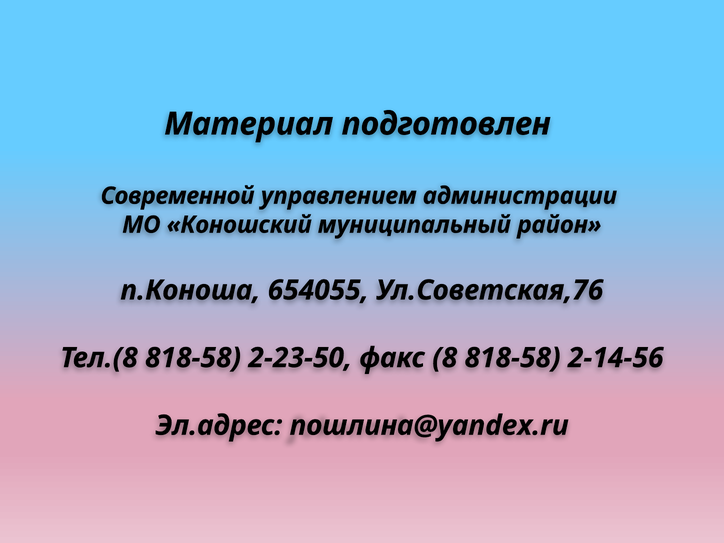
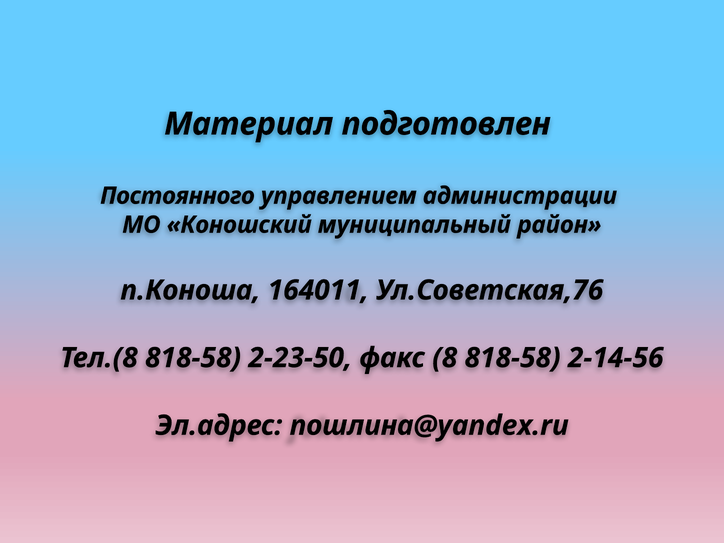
Современной: Современной -> Постоянного
654055: 654055 -> 164011
